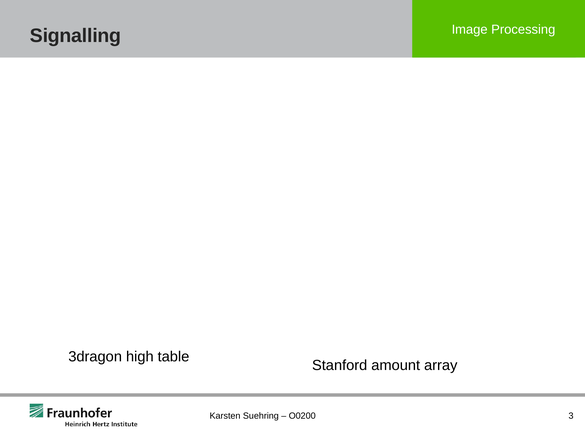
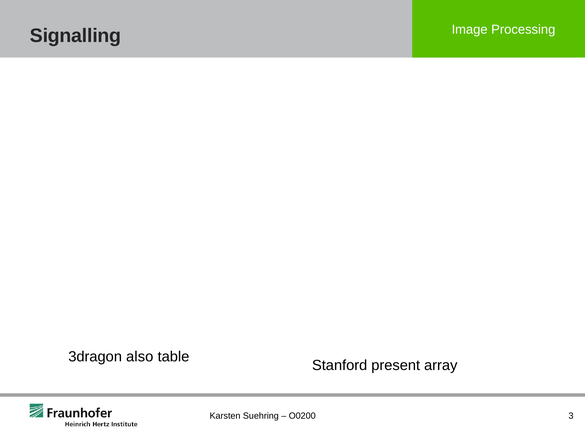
high: high -> also
amount: amount -> present
